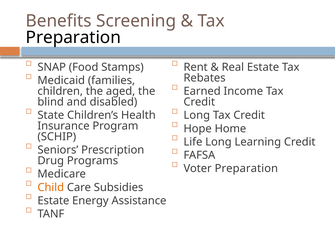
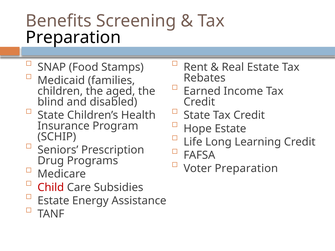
Long at (197, 115): Long -> State
Hope Home: Home -> Estate
Child colour: orange -> red
